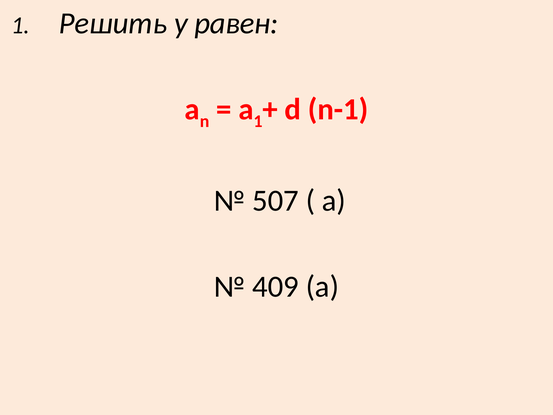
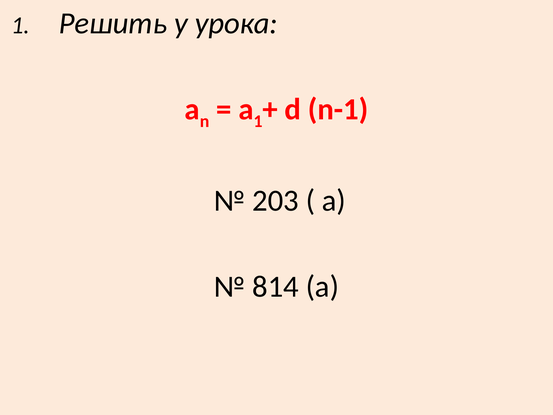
равен: равен -> урока
507: 507 -> 203
409: 409 -> 814
